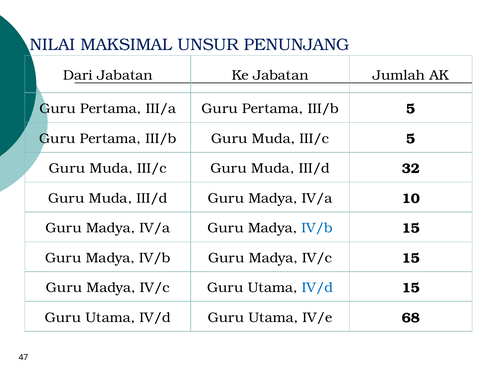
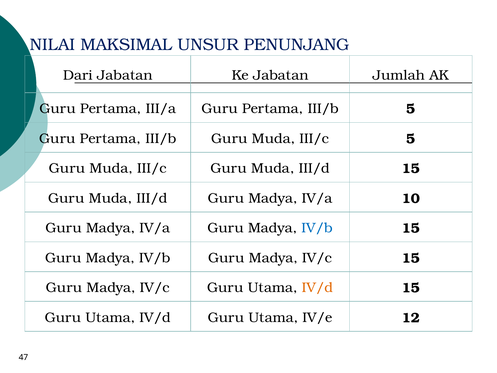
III/d 32: 32 -> 15
IV/d at (318, 287) colour: blue -> orange
68: 68 -> 12
